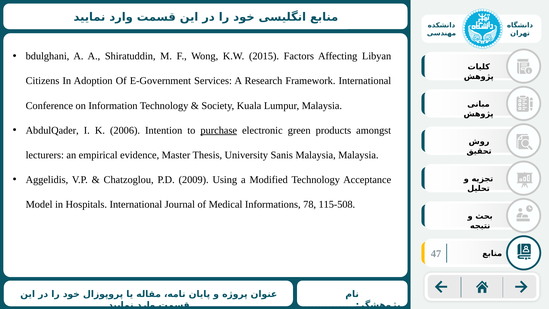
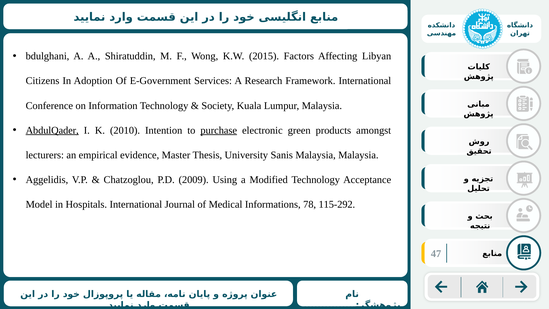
AbdulQader underline: none -> present
2006: 2006 -> 2010
115-508: 115-508 -> 115-292
